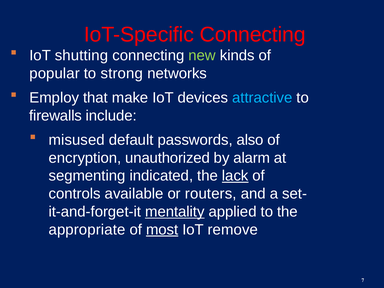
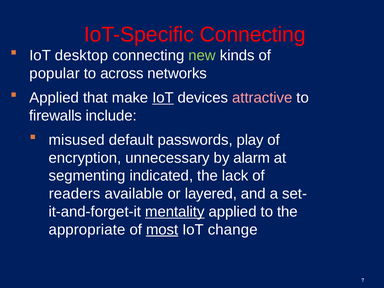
shutting: shutting -> desktop
strong: strong -> across
Employ at (54, 98): Employ -> Applied
IoT at (163, 98) underline: none -> present
attractive colour: light blue -> pink
also: also -> play
unauthorized: unauthorized -> unnecessary
lack underline: present -> none
controls: controls -> readers
routers: routers -> layered
remove: remove -> change
